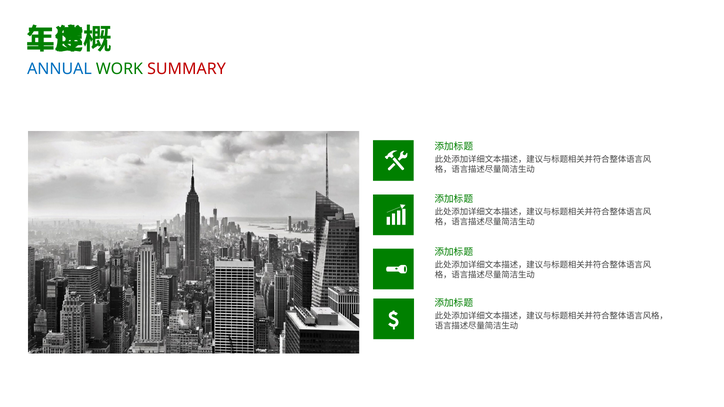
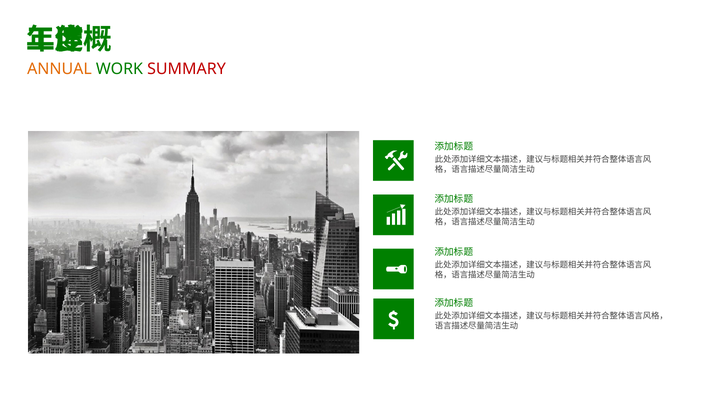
ANNUAL colour: blue -> orange
